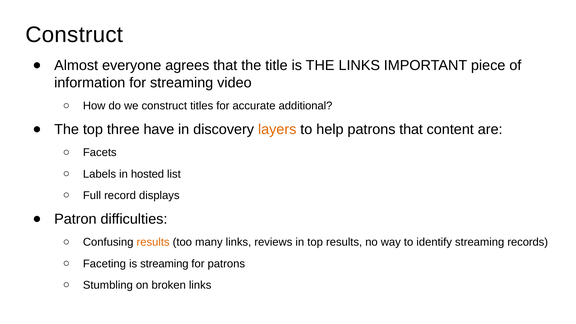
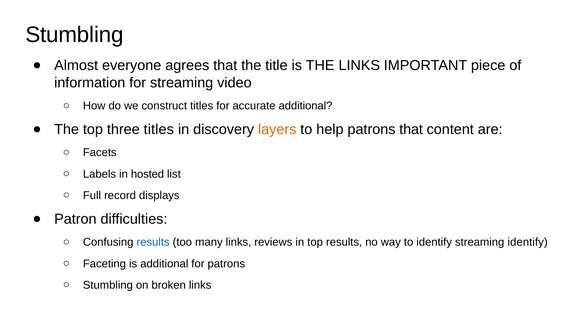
Construct at (74, 35): Construct -> Stumbling
three have: have -> titles
results at (153, 242) colour: orange -> blue
streaming records: records -> identify
is streaming: streaming -> additional
